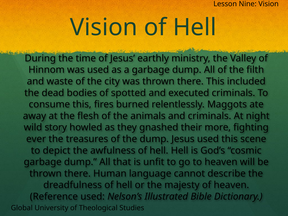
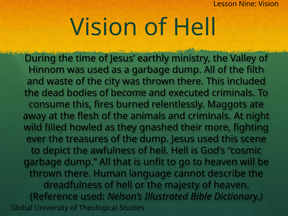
spotted: spotted -> become
story: story -> filled
